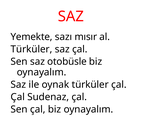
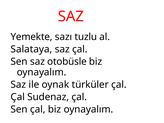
mısır: mısır -> tuzlu
Türküler at (31, 49): Türküler -> Salataya
